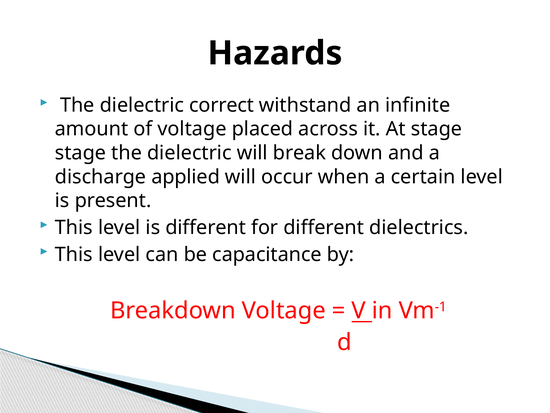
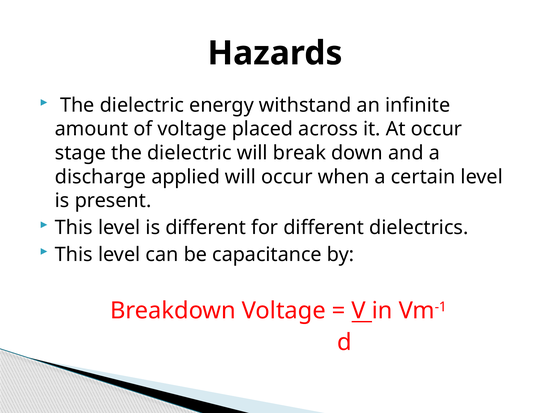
correct: correct -> energy
At stage: stage -> occur
